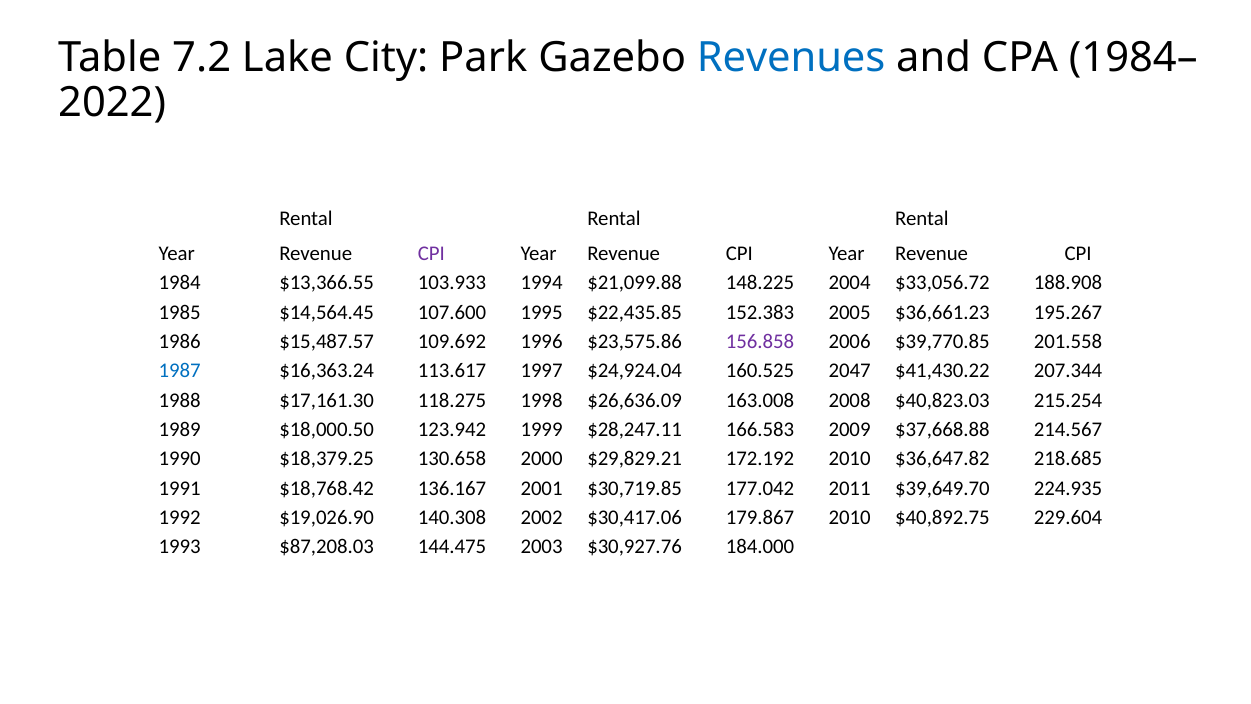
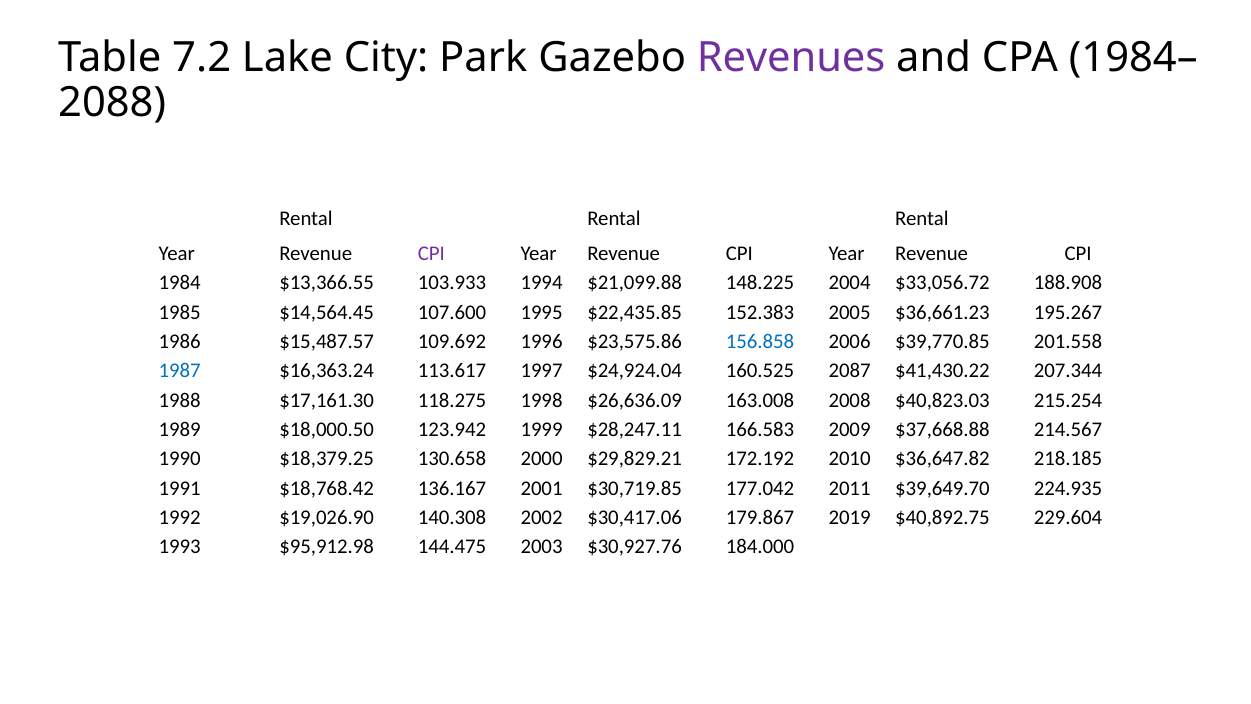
Revenues colour: blue -> purple
2022: 2022 -> 2088
156.858 colour: purple -> blue
2047: 2047 -> 2087
218.685: 218.685 -> 218.185
179.867 2010: 2010 -> 2019
$87,208.03: $87,208.03 -> $95,912.98
